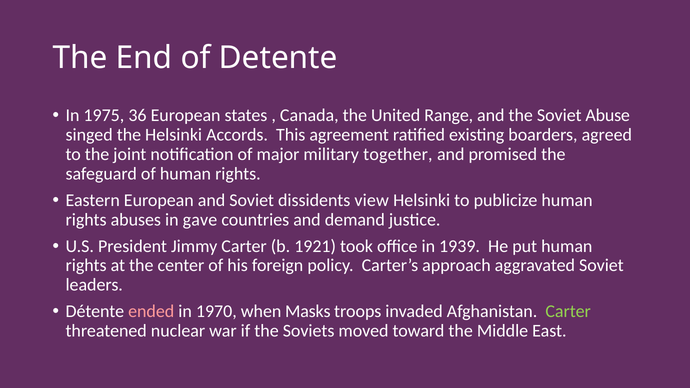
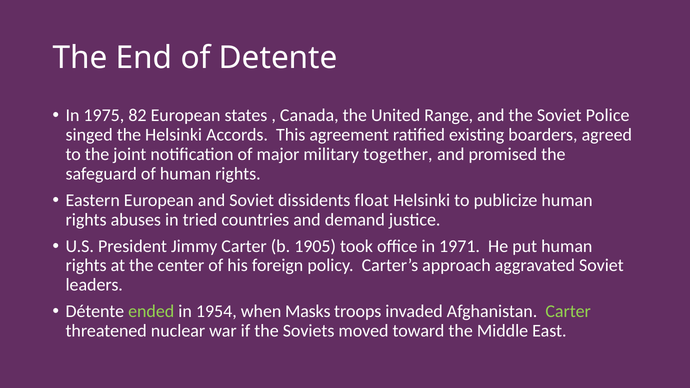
36: 36 -> 82
Abuse: Abuse -> Police
view: view -> float
gave: gave -> tried
1921: 1921 -> 1905
1939: 1939 -> 1971
ended colour: pink -> light green
1970: 1970 -> 1954
